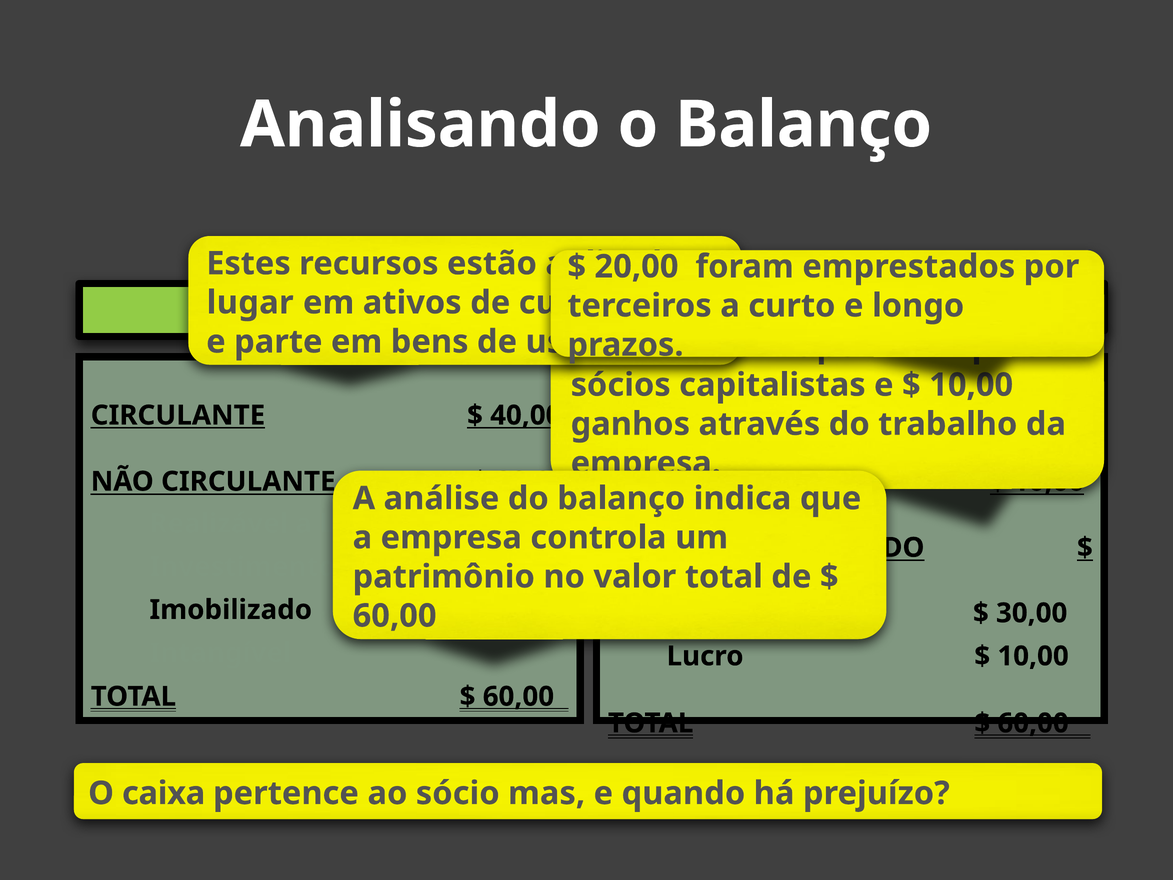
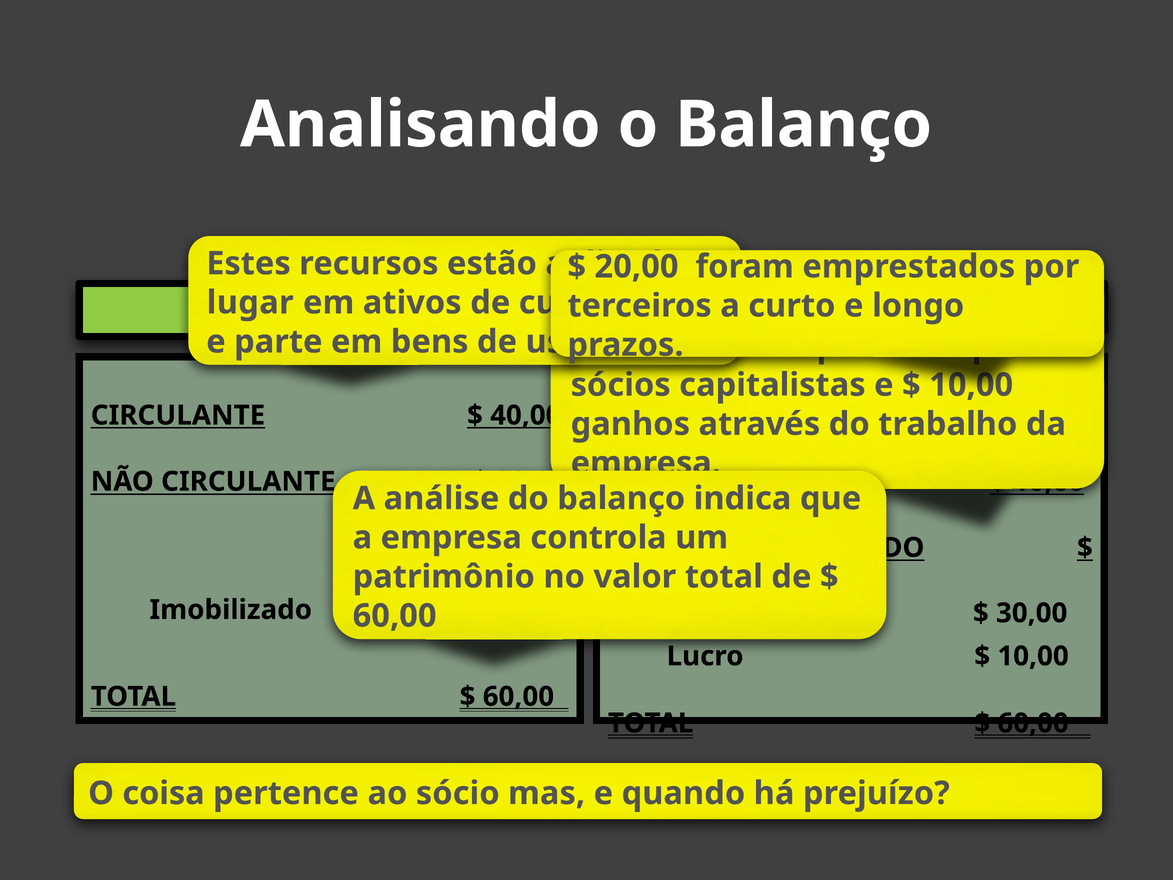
caixa: caixa -> coisa
